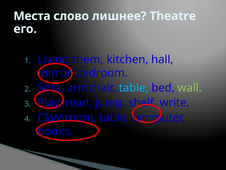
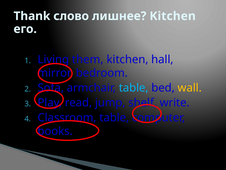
Места: Места -> Thank
лишнее Theatre: Theatre -> Kitchen
wall colour: light green -> yellow
